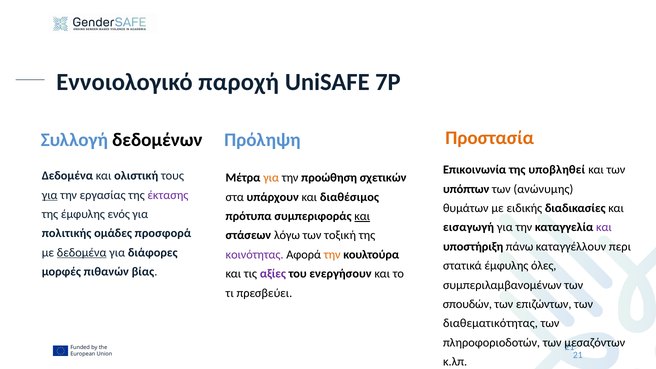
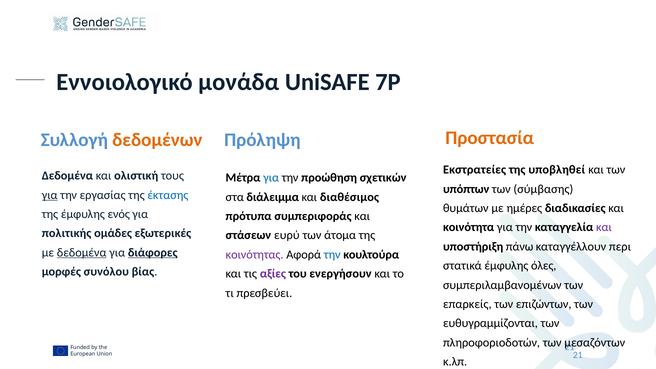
παροχή: παροχή -> μονάδα
δεδομένων colour: black -> orange
Επικοινωνία: Επικοινωνία -> Εκστρατείες
για at (271, 178) colour: orange -> blue
ανώνυμης: ανώνυμης -> σύμβασης
έκτασης colour: purple -> blue
υπάρχουν: υπάρχουν -> διάλειμμα
ειδικής: ειδικής -> ημέρες
και at (362, 216) underline: present -> none
εισαγωγή: εισαγωγή -> κοινότητα
προσφορά: προσφορά -> εξωτερικές
λόγω: λόγω -> ευρύ
τοξική: τοξική -> άτομα
διάφορες underline: none -> present
την at (332, 255) colour: orange -> blue
πιθανών: πιθανών -> συνόλου
σπουδών: σπουδών -> επαρκείς
διαθεματικότητας: διαθεματικότητας -> ευθυγραμμίζονται
